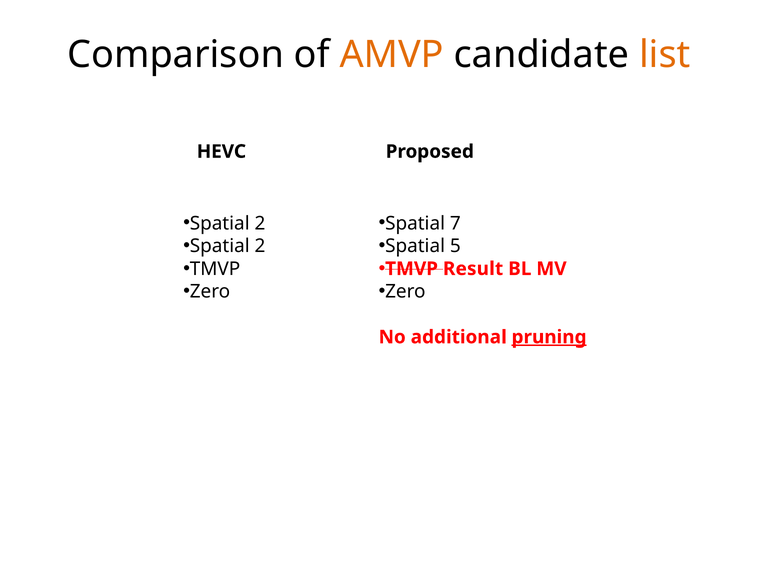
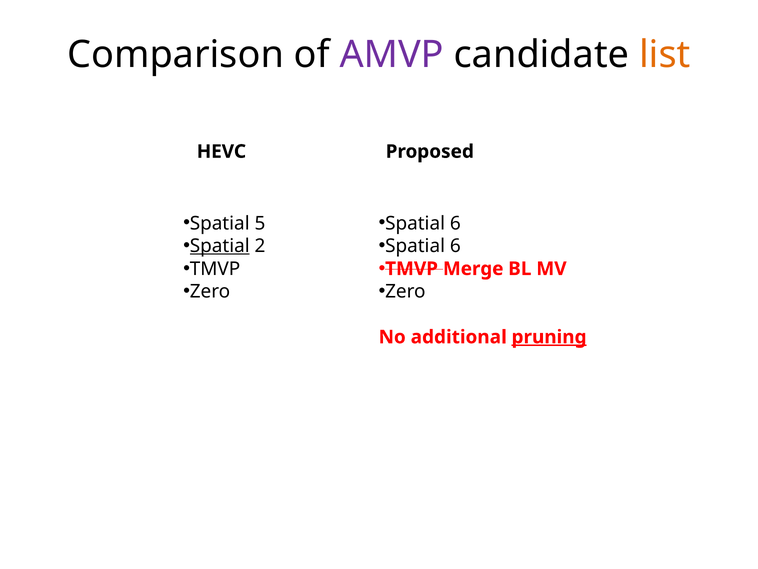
AMVP colour: orange -> purple
2 at (260, 223): 2 -> 5
7 at (455, 223): 7 -> 6
Spatial at (220, 246) underline: none -> present
5 at (455, 246): 5 -> 6
Result: Result -> Merge
